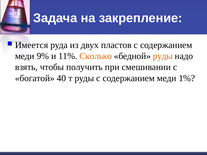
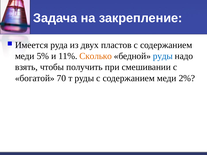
9%: 9% -> 5%
руды at (163, 56) colour: orange -> blue
40: 40 -> 70
1%: 1% -> 2%
